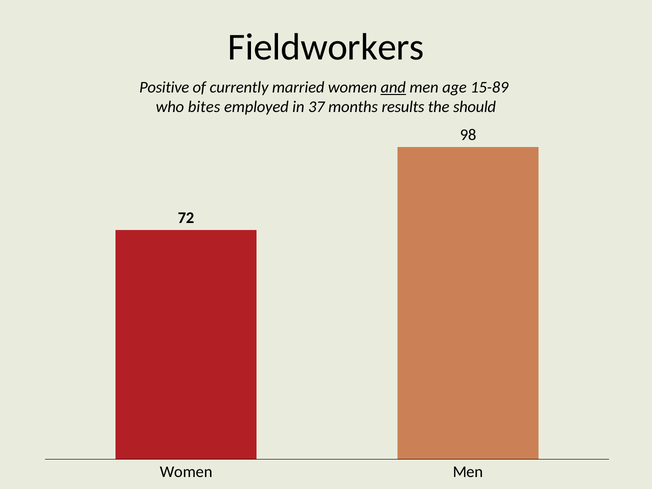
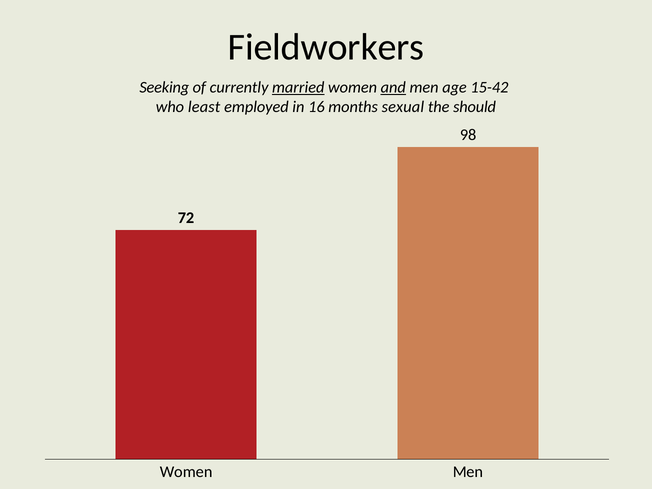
Positive: Positive -> Seeking
married underline: none -> present
15-89: 15-89 -> 15-42
bites: bites -> least
37: 37 -> 16
results: results -> sexual
